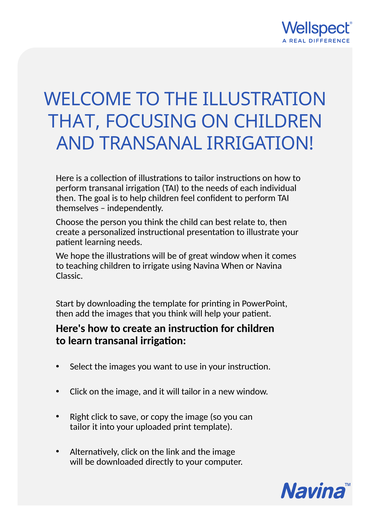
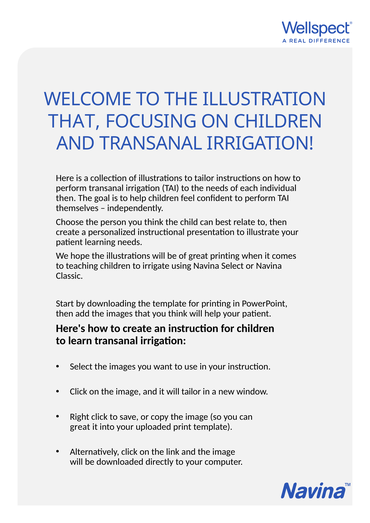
great window: window -> printing
Navina When: When -> Select
tailor at (80, 427): tailor -> great
